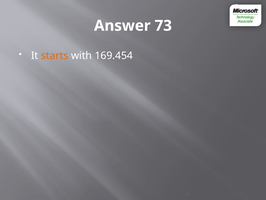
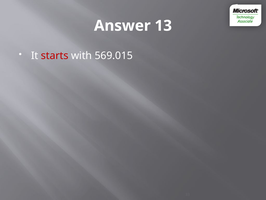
73: 73 -> 13
starts colour: orange -> red
169.454: 169.454 -> 569.015
